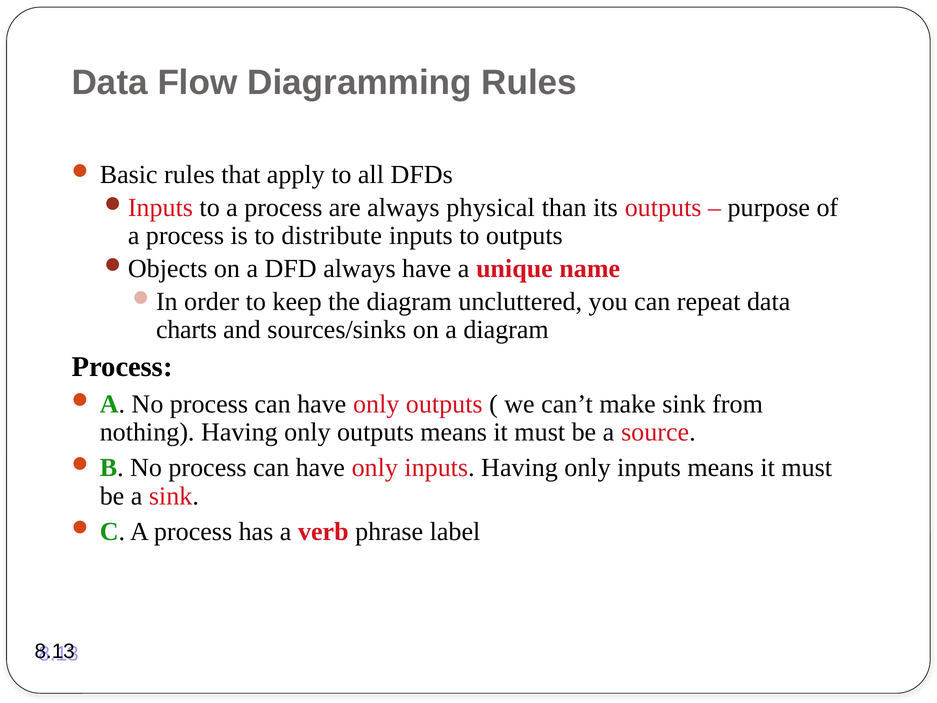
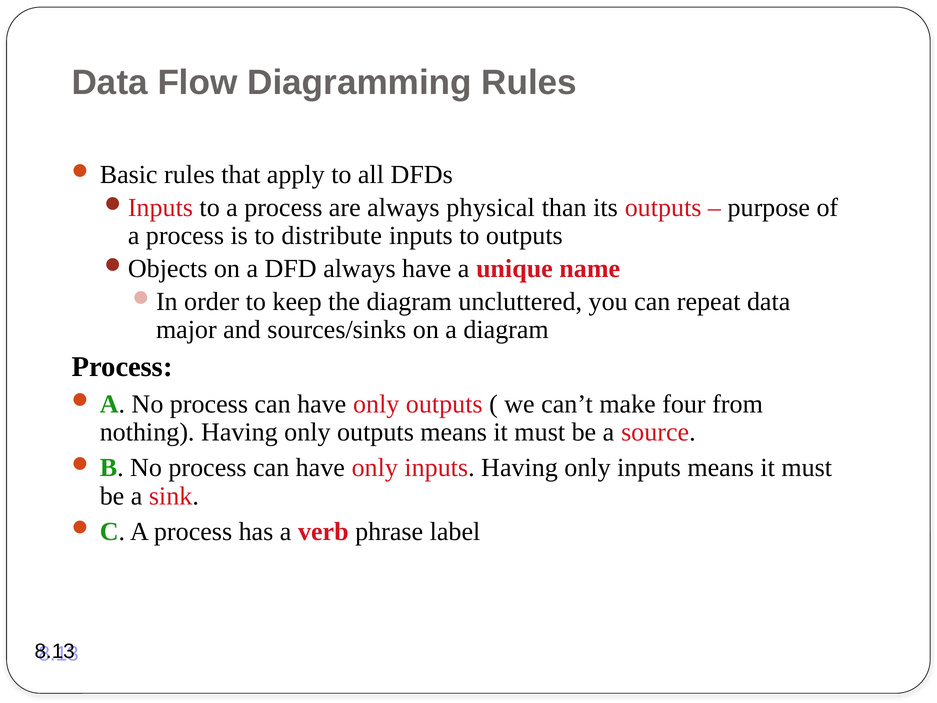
charts: charts -> major
make sink: sink -> four
